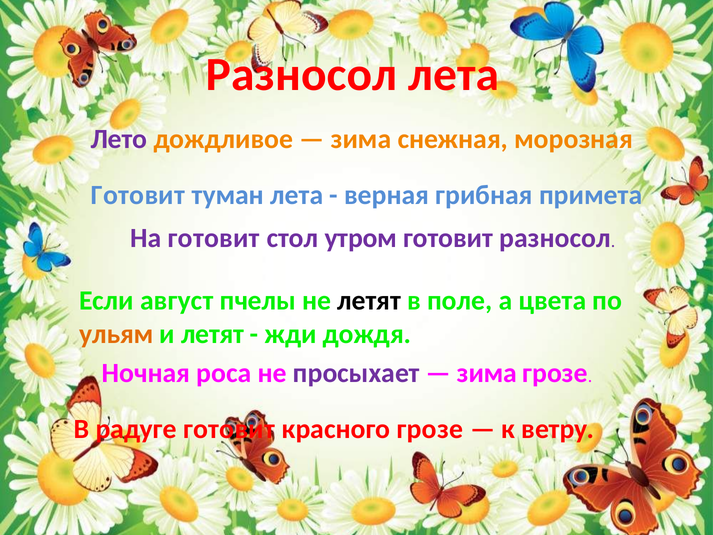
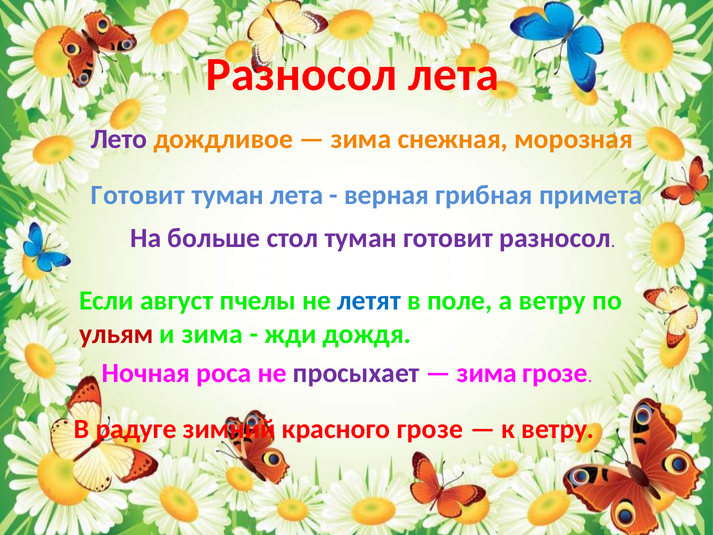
На готовит: готовит -> больше
стол утром: утром -> туман
летят at (369, 301) colour: black -> blue
а цвета: цвета -> ветру
ульям colour: orange -> red
и летят: летят -> зима
радуге готовит: готовит -> зимний
